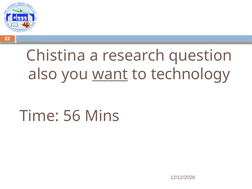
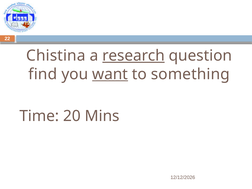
research underline: none -> present
also: also -> find
technology: technology -> something
56: 56 -> 20
